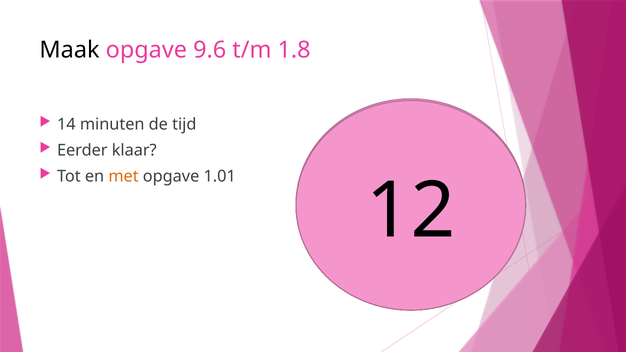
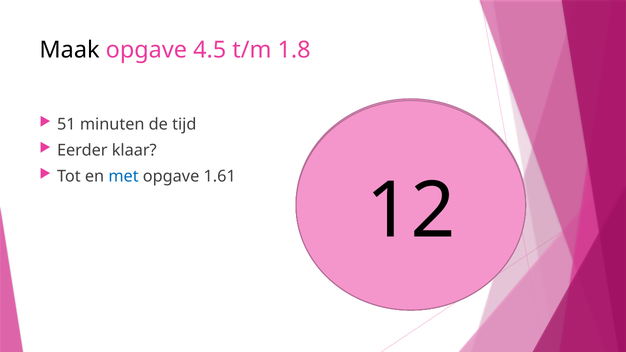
9.6: 9.6 -> 4.5
14: 14 -> 51
met colour: orange -> blue
1.01: 1.01 -> 1.61
